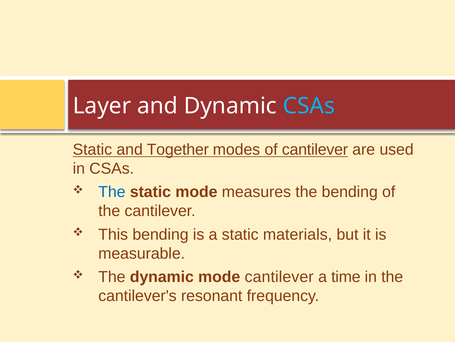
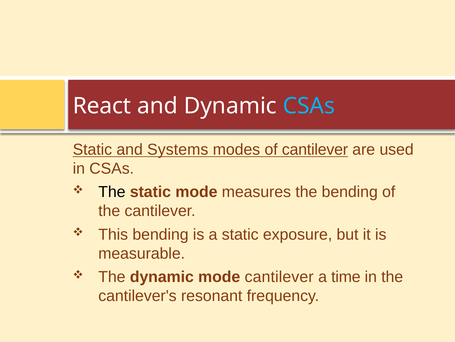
Layer: Layer -> React
Together: Together -> Systems
The at (112, 192) colour: blue -> black
materials: materials -> exposure
